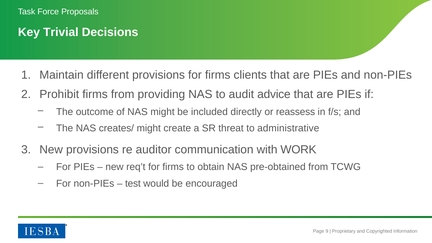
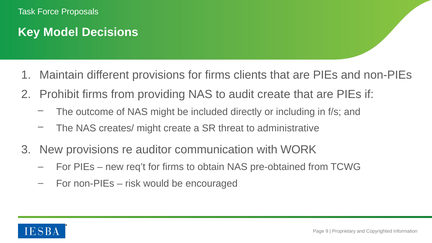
Trivial: Trivial -> Model
audit advice: advice -> create
reassess: reassess -> including
test: test -> risk
